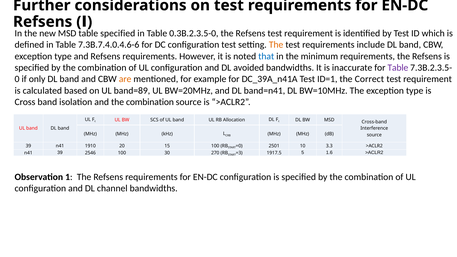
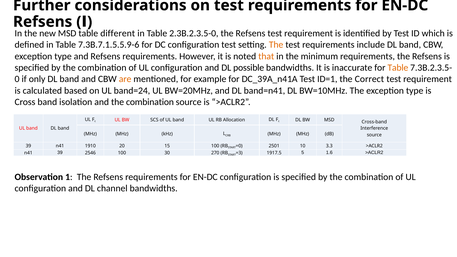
table specified: specified -> different
0.3B.2.3.5-0: 0.3B.2.3.5-0 -> 2.3B.2.3.5-0
7.3B.7.4.0.4.6-6: 7.3B.7.4.0.4.6-6 -> 7.3B.7.1.5.5.9-6
that colour: blue -> orange
avoided: avoided -> possible
Table at (398, 68) colour: purple -> orange
band=89: band=89 -> band=24
